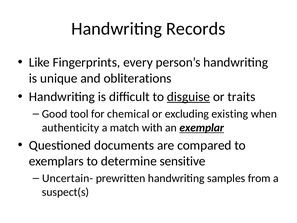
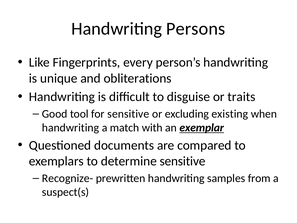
Records: Records -> Persons
disguise underline: present -> none
for chemical: chemical -> sensitive
authenticity at (71, 128): authenticity -> handwriting
Uncertain-: Uncertain- -> Recognize-
